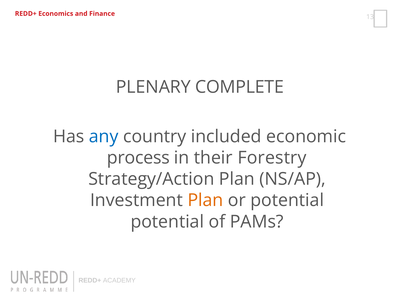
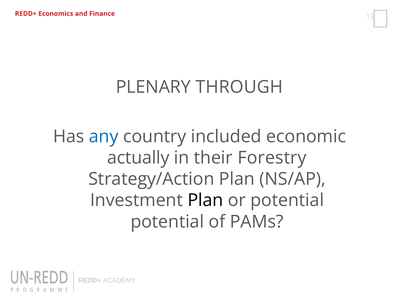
COMPLETE: COMPLETE -> THROUGH
process: process -> actually
Plan at (205, 200) colour: orange -> black
